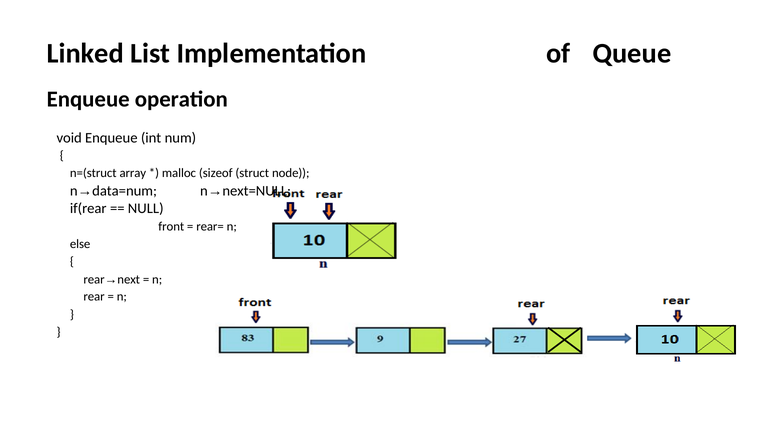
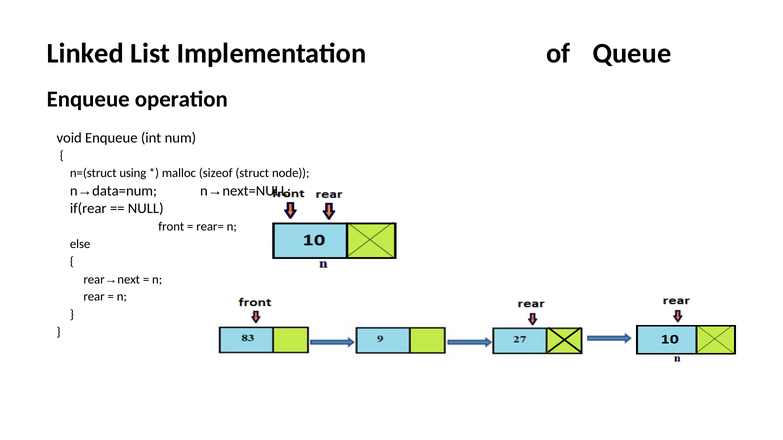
array: array -> using
